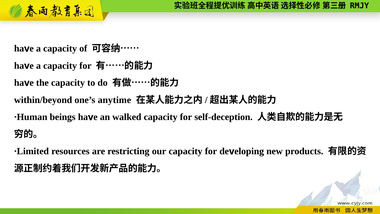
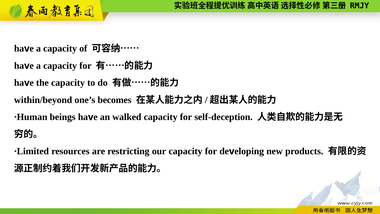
anytime: anytime -> becomes
